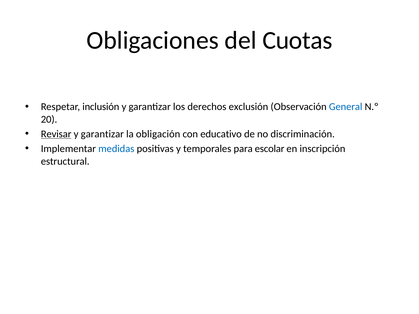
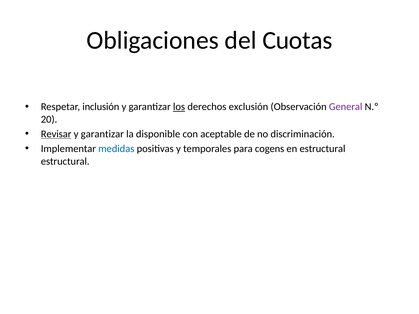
los underline: none -> present
General colour: blue -> purple
obligación: obligación -> disponible
educativo: educativo -> aceptable
escolar: escolar -> cogens
en inscripción: inscripción -> estructural
